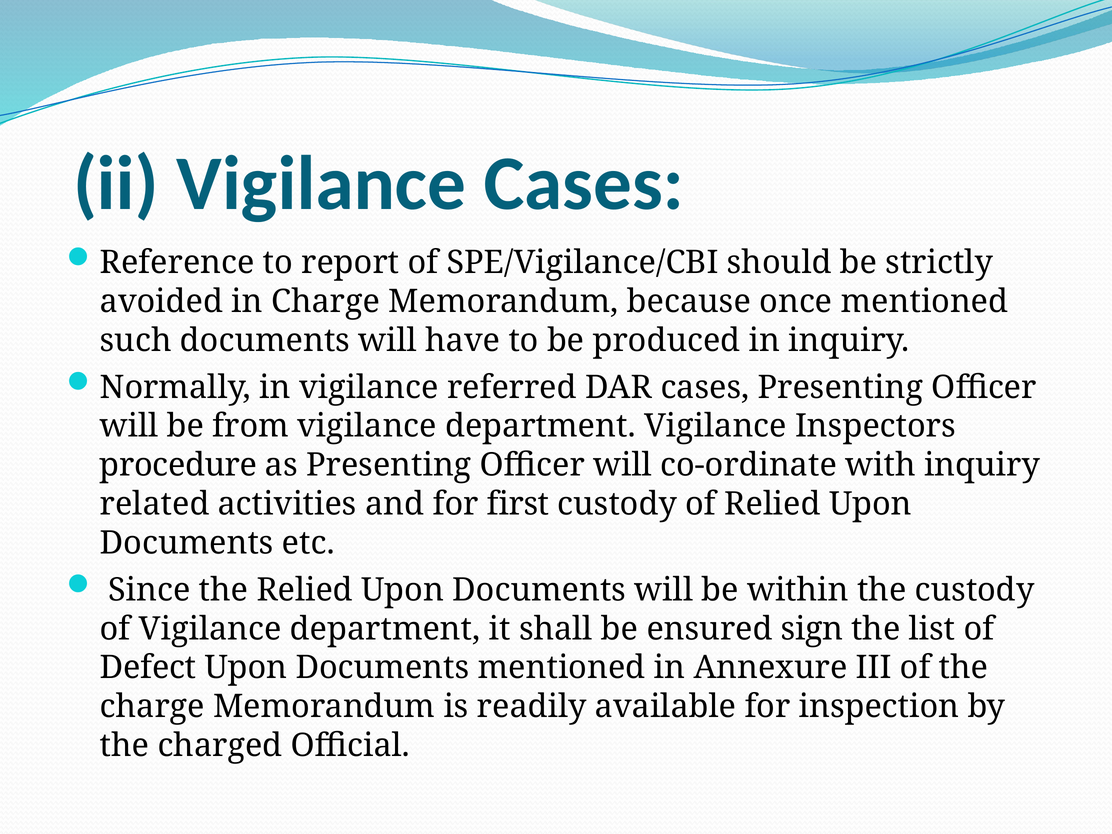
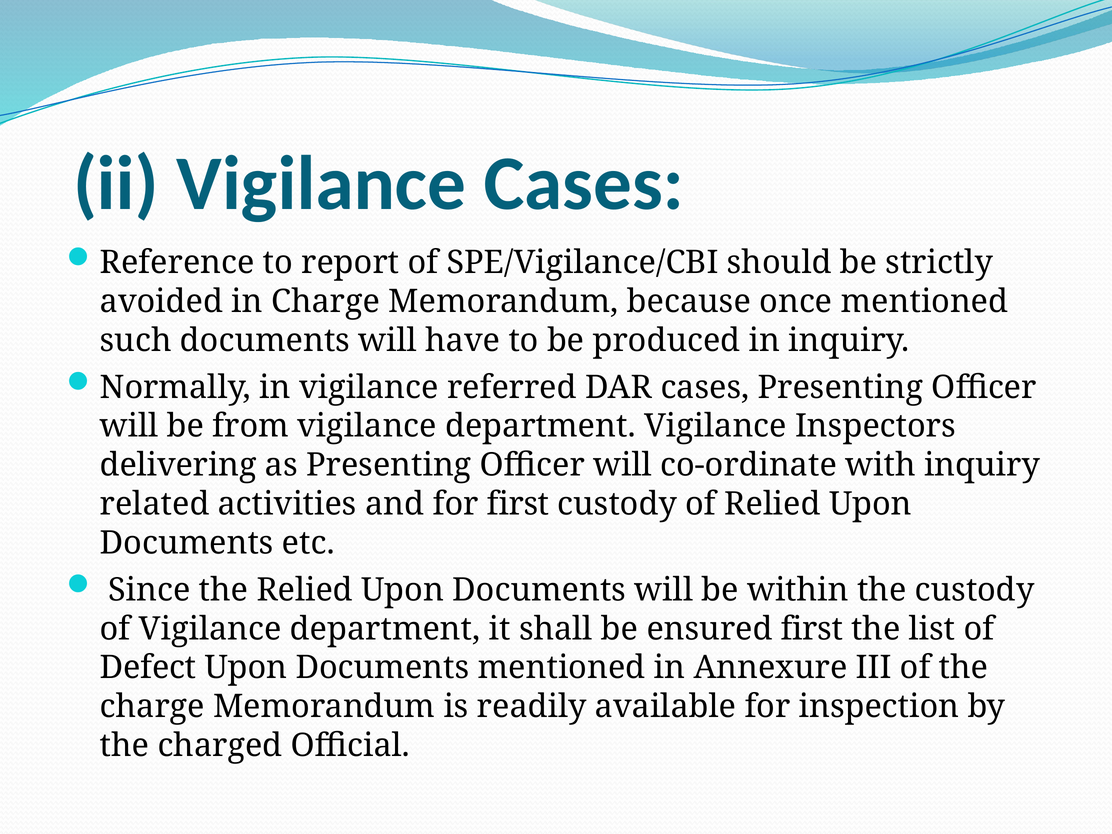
procedure: procedure -> delivering
ensured sign: sign -> first
